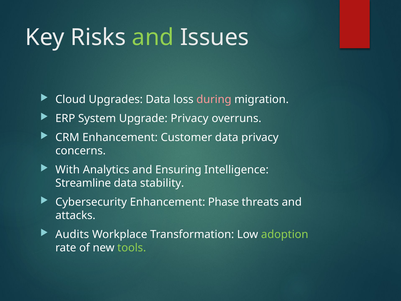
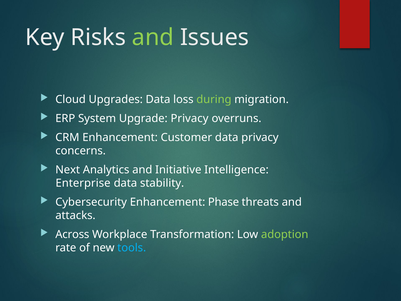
during colour: pink -> light green
With: With -> Next
Ensuring: Ensuring -> Initiative
Streamline: Streamline -> Enterprise
Audits: Audits -> Across
tools colour: light green -> light blue
